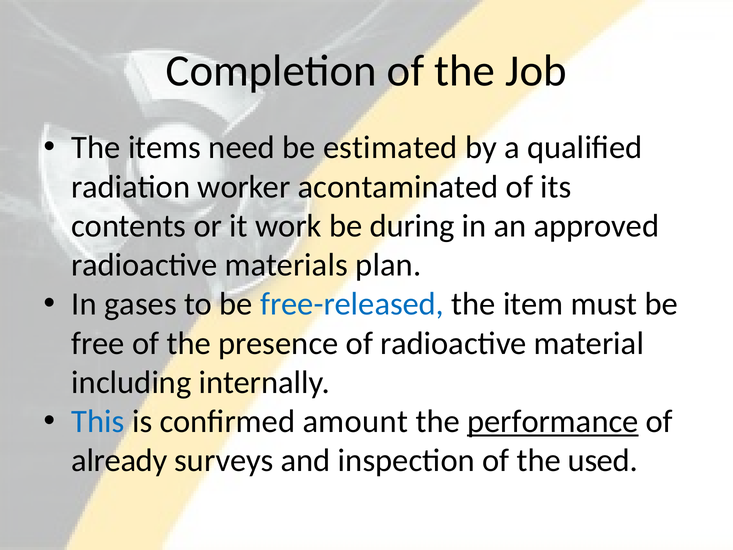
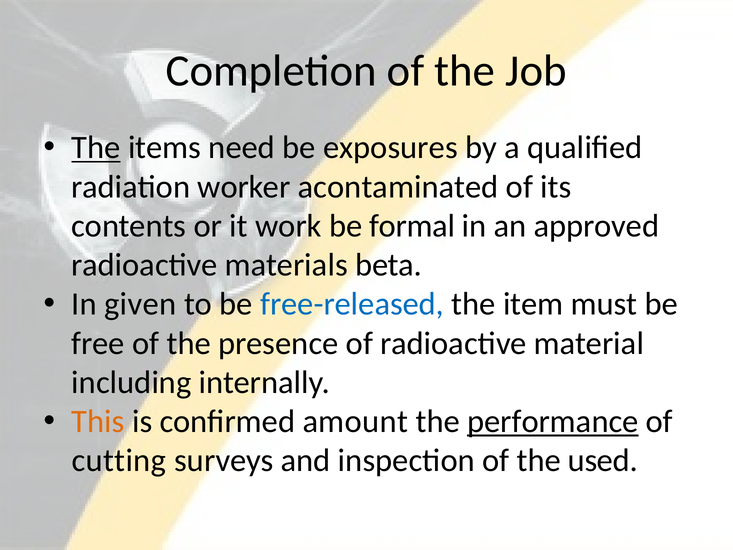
The at (96, 148) underline: none -> present
estimated: estimated -> exposures
during: during -> formal
plan: plan -> beta
gases: gases -> given
This colour: blue -> orange
already: already -> cutting
